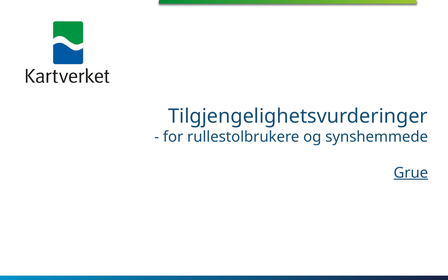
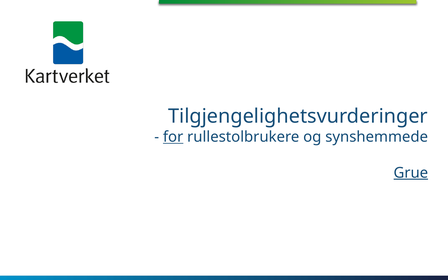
for underline: none -> present
